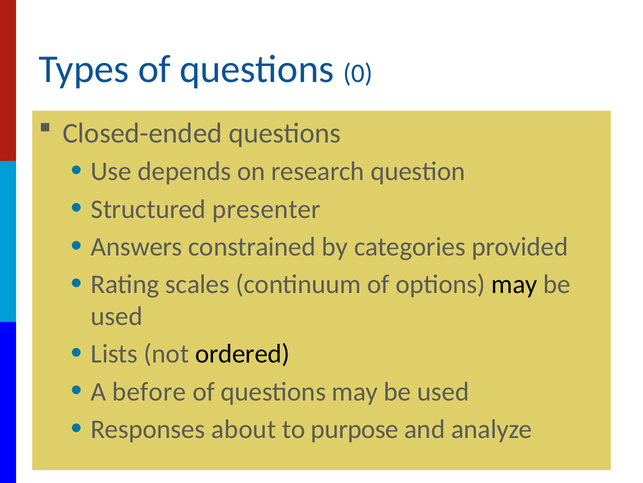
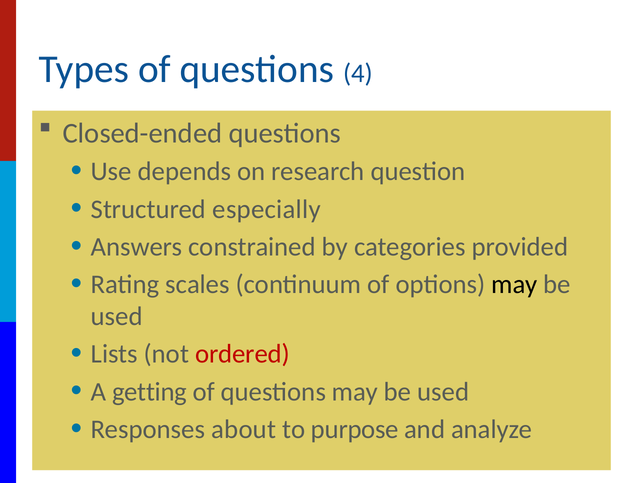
0: 0 -> 4
presenter: presenter -> especially
ordered colour: black -> red
before: before -> getting
